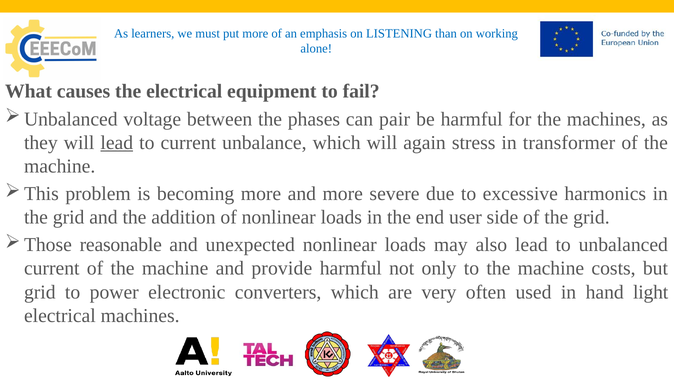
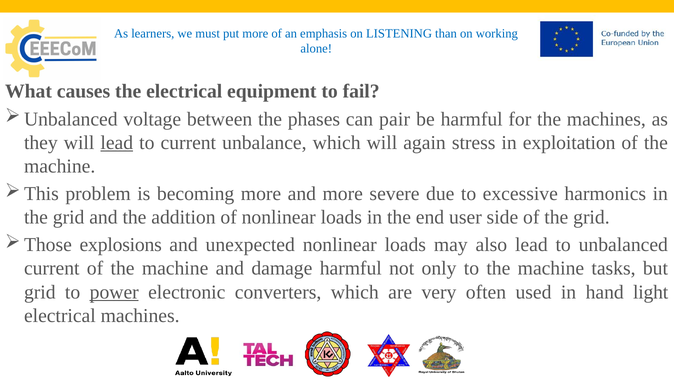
transformer: transformer -> exploitation
reasonable: reasonable -> explosions
provide: provide -> damage
costs: costs -> tasks
power underline: none -> present
